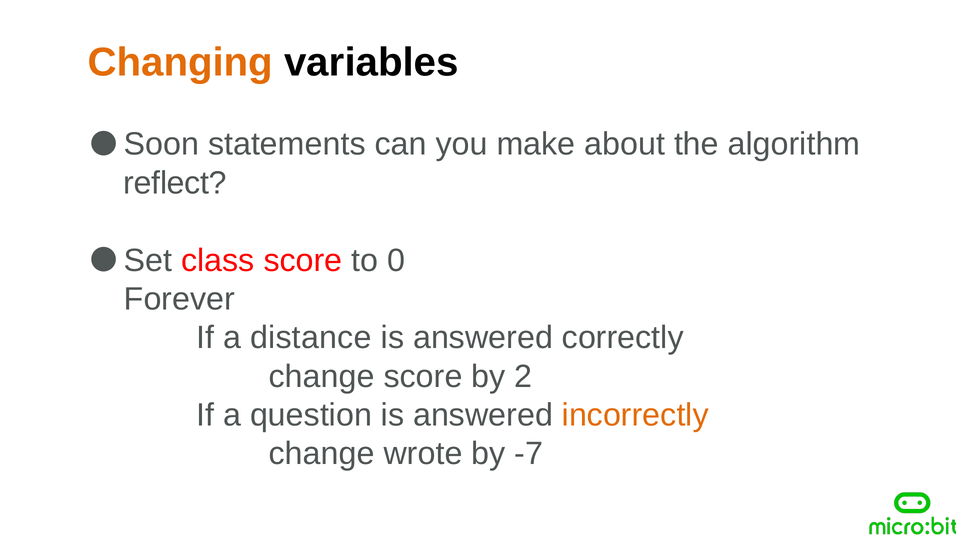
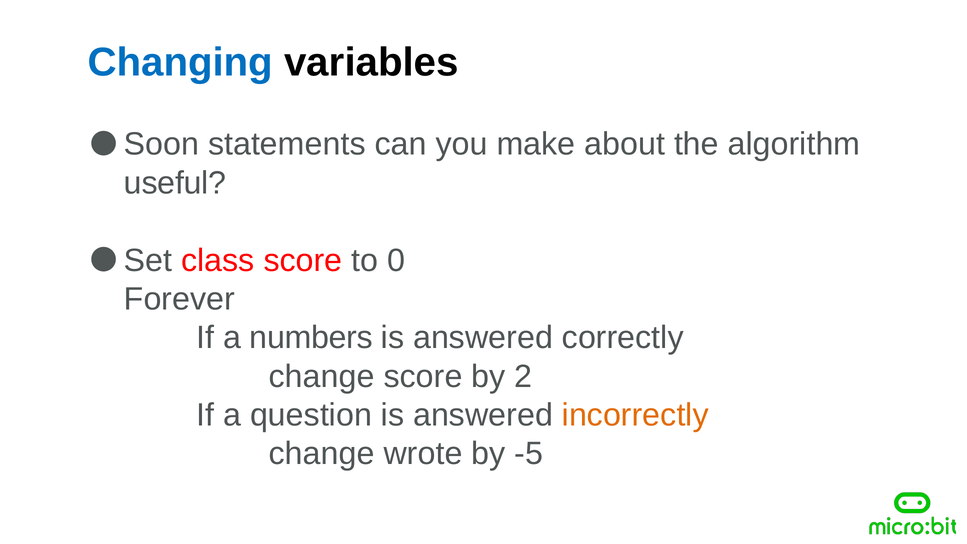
Changing colour: orange -> blue
reflect: reflect -> useful
distance: distance -> numbers
-7: -7 -> -5
